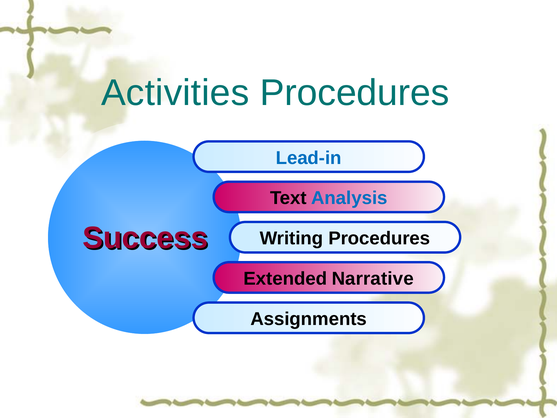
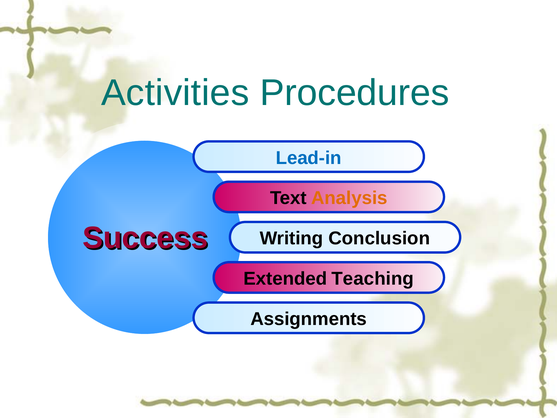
Analysis colour: blue -> orange
Writing Procedures: Procedures -> Conclusion
Narrative: Narrative -> Teaching
